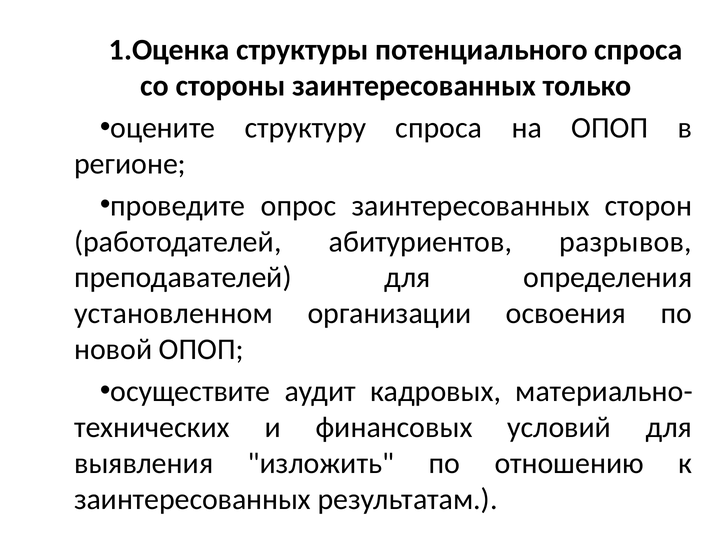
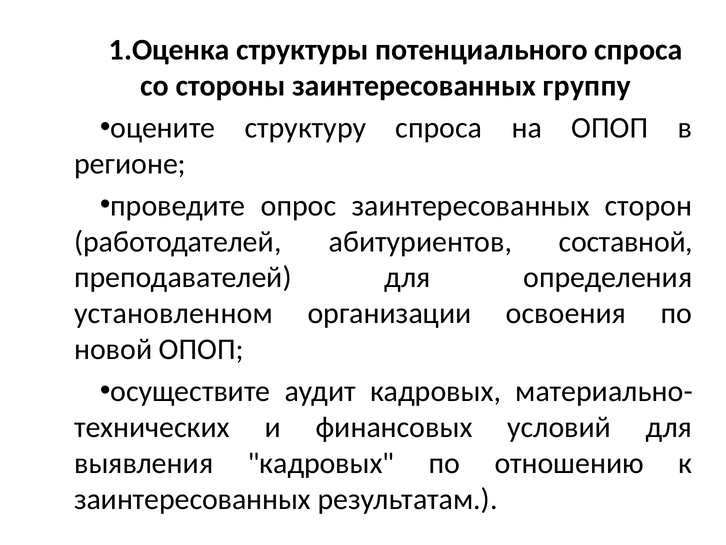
только: только -> группу
разрывов: разрывов -> составной
выявления изложить: изложить -> кадровых
